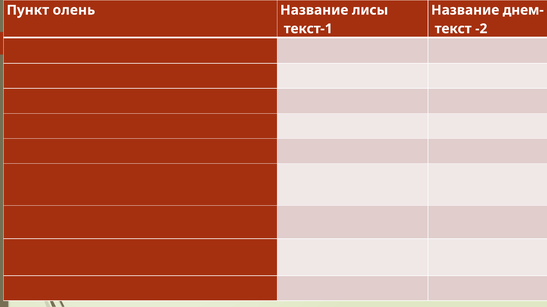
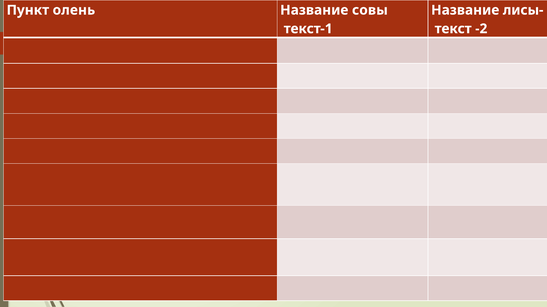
лисы: лисы -> совы
днем-: днем- -> лисы-
